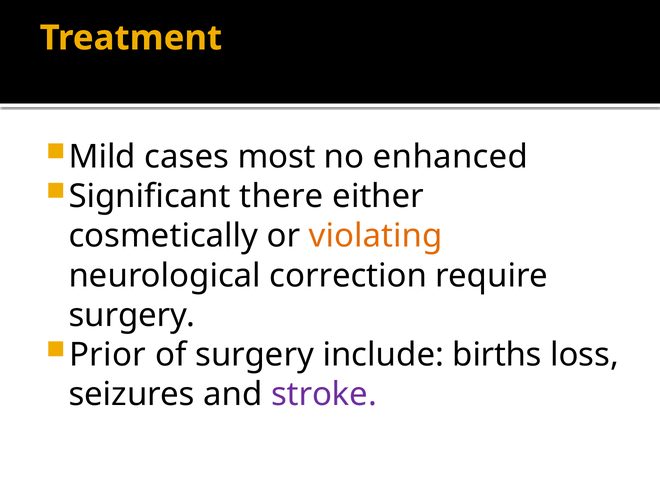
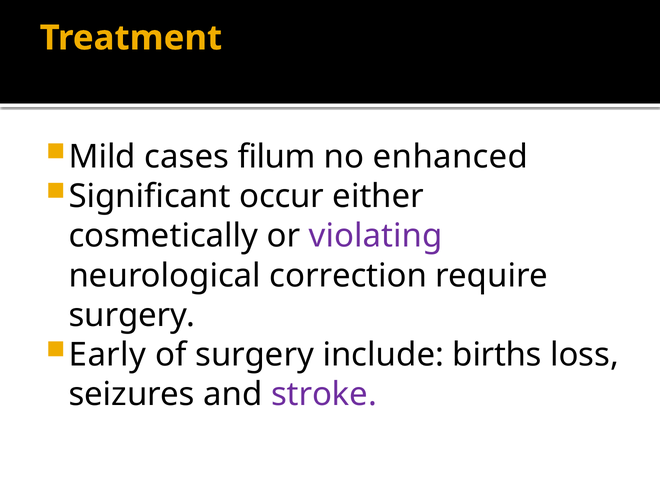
most: most -> filum
there: there -> occur
violating colour: orange -> purple
Prior: Prior -> Early
